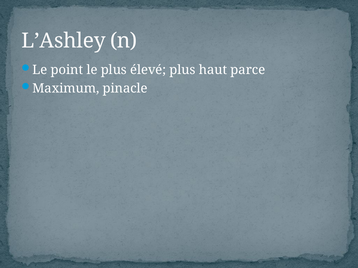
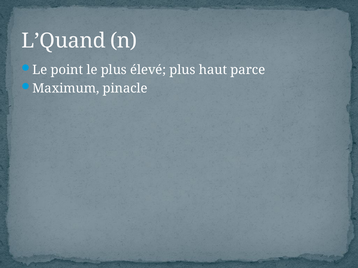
L’Ashley: L’Ashley -> L’Quand
